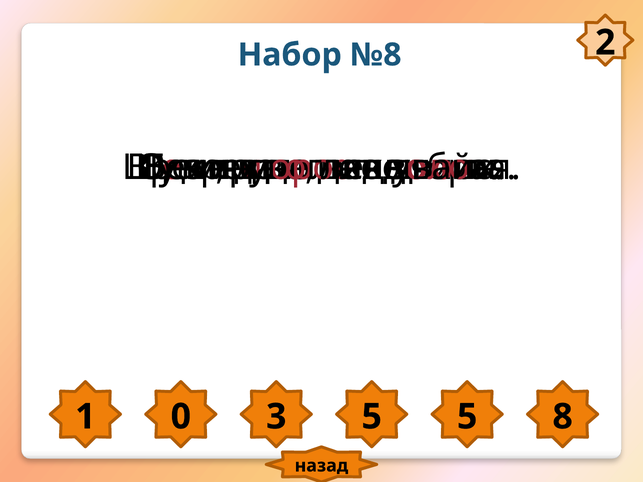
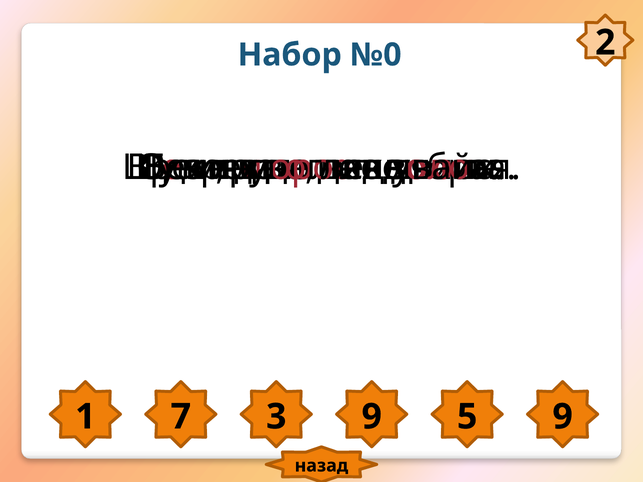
№8: №8 -> №0
0: 0 -> 7
3 5: 5 -> 9
5 8: 8 -> 9
